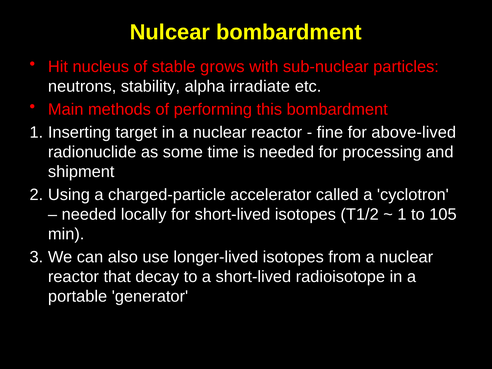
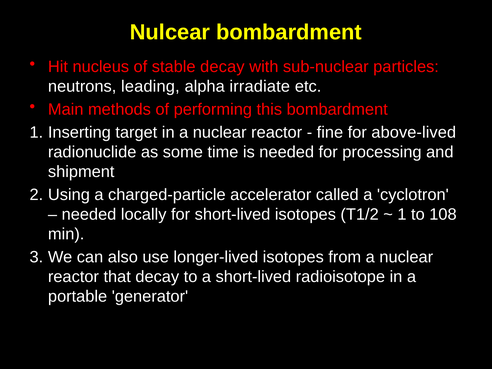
stable grows: grows -> decay
stability: stability -> leading
105: 105 -> 108
